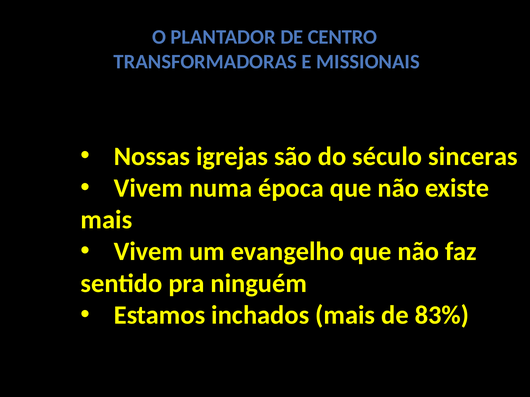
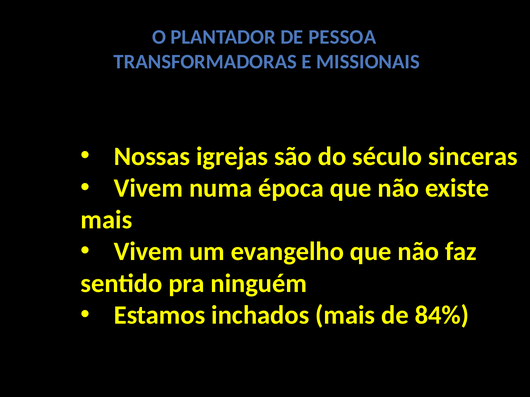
CENTRO: CENTRO -> PESSOA
83%: 83% -> 84%
